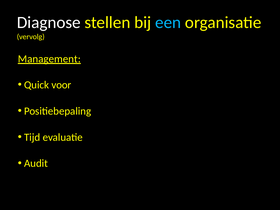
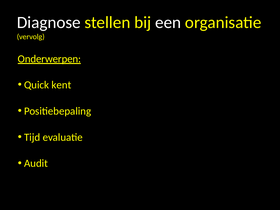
een colour: light blue -> white
Management: Management -> Onderwerpen
voor: voor -> kent
